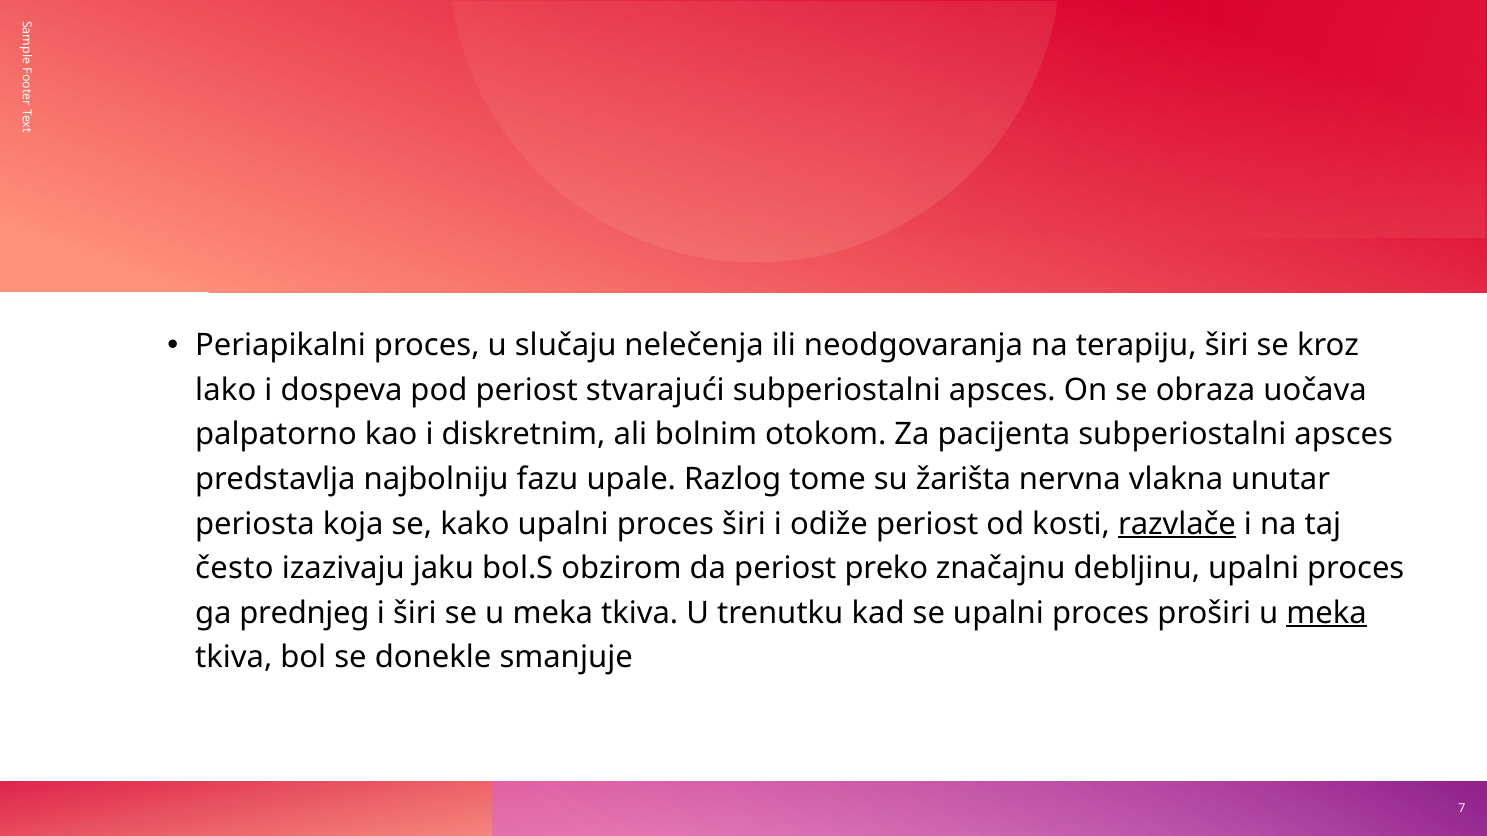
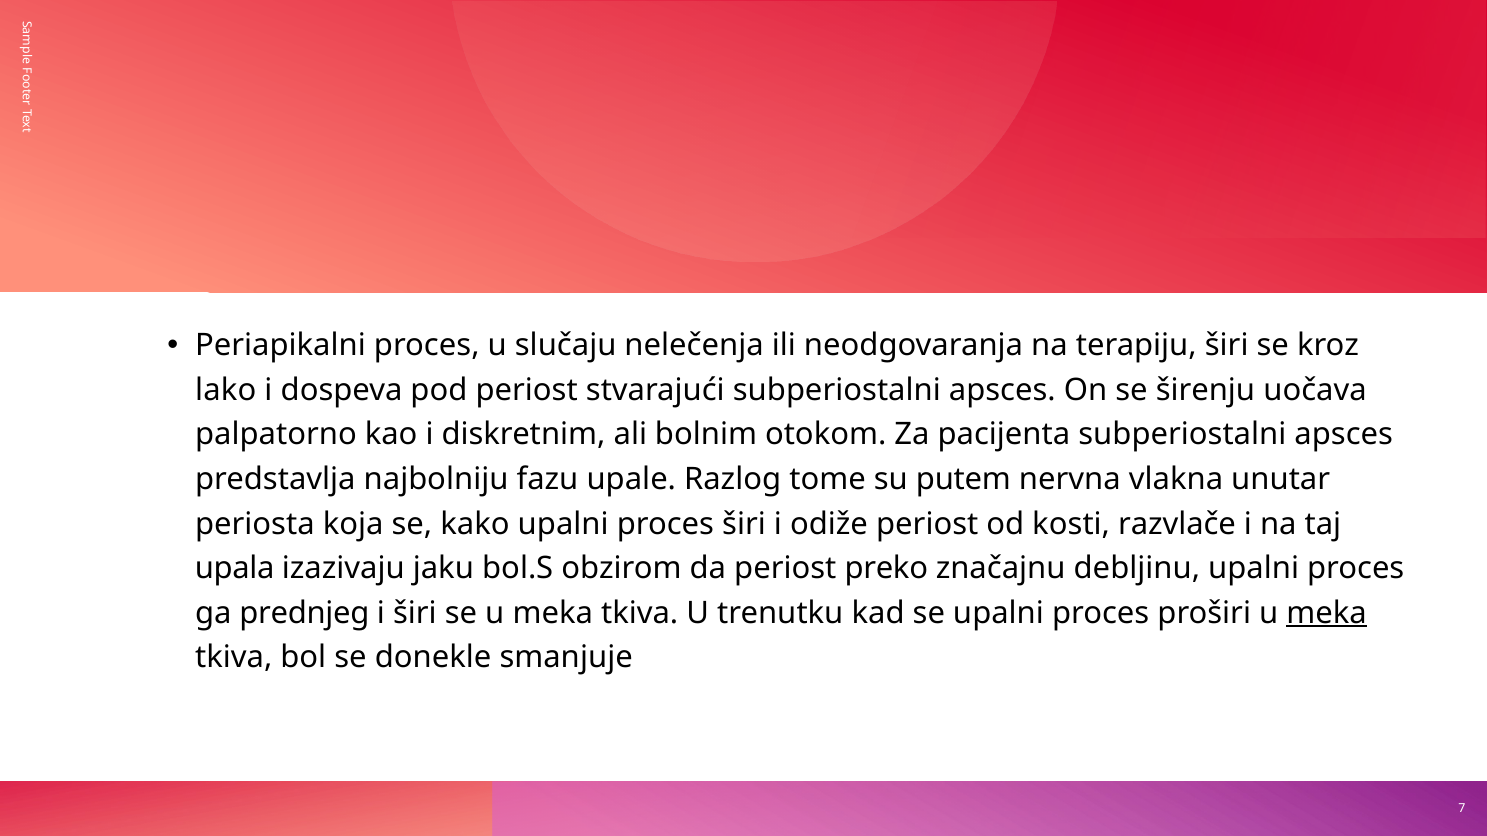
obraza: obraza -> širenju
žarišta: žarišta -> putem
razvlače underline: present -> none
često: često -> upala
